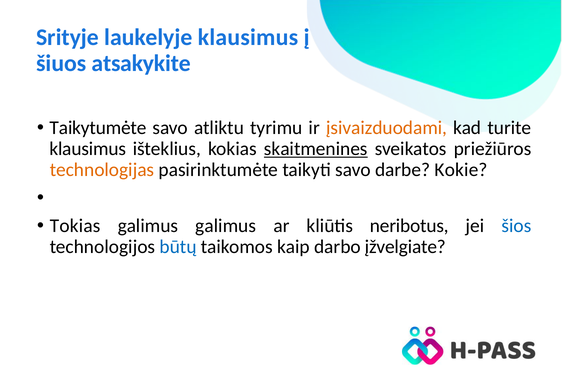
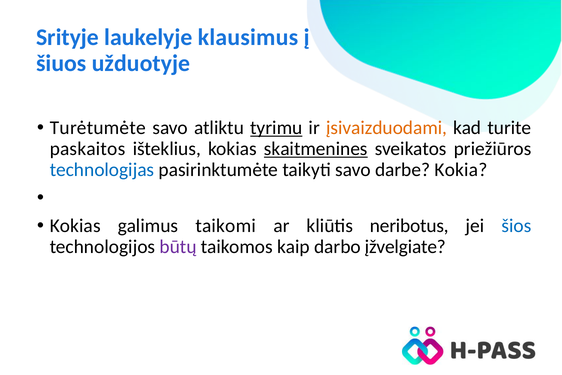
atsakykite: atsakykite -> užduotyje
Taikytumėte: Taikytumėte -> Turėtumėte
tyrimu underline: none -> present
klausimus at (88, 149): klausimus -> paskaitos
technologijas colour: orange -> blue
Kokie: Kokie -> Kokia
Tokias at (75, 225): Tokias -> Kokias
galimus galimus: galimus -> taikomi
būtų colour: blue -> purple
